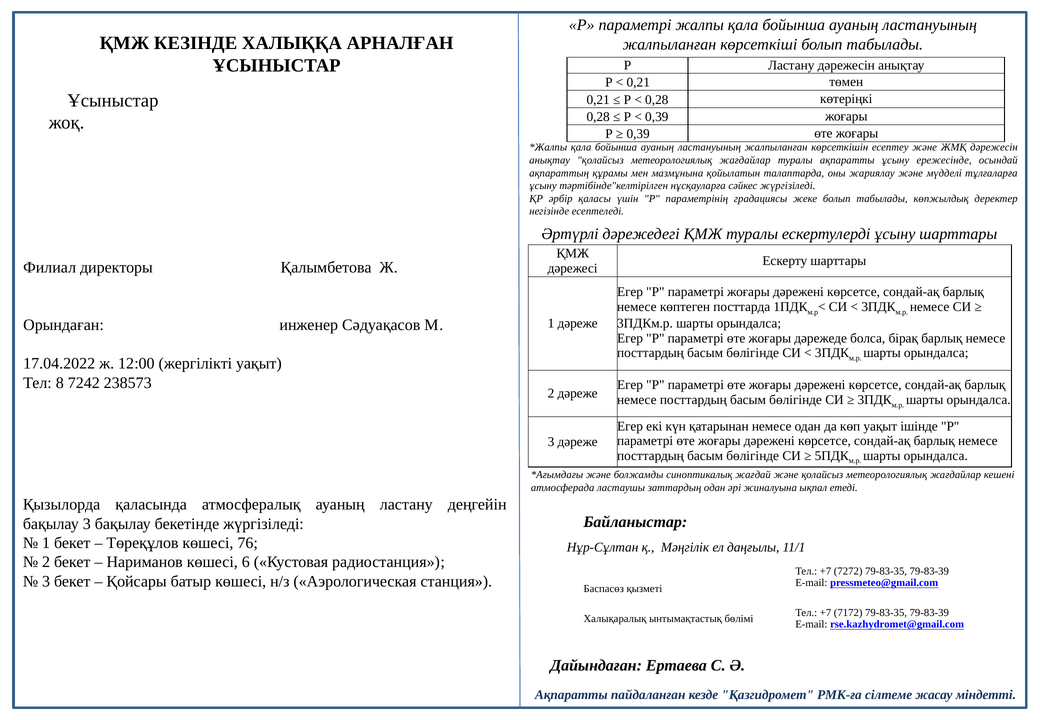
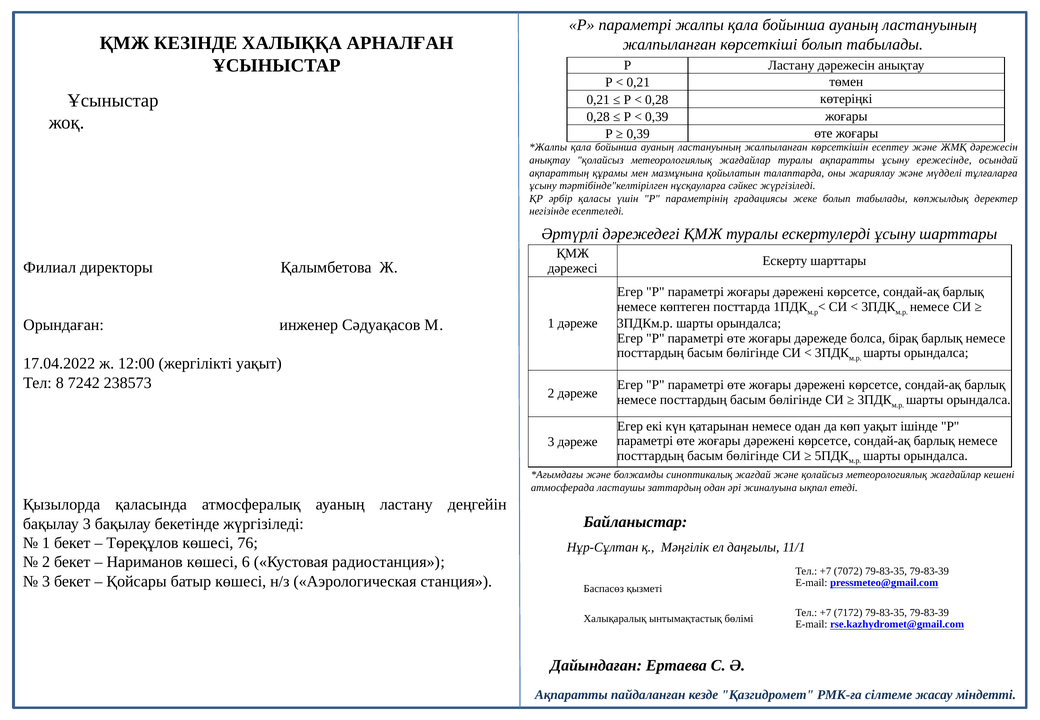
7272: 7272 -> 7072
